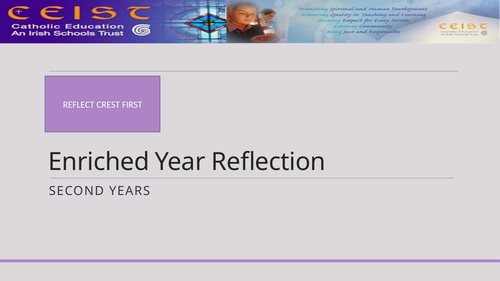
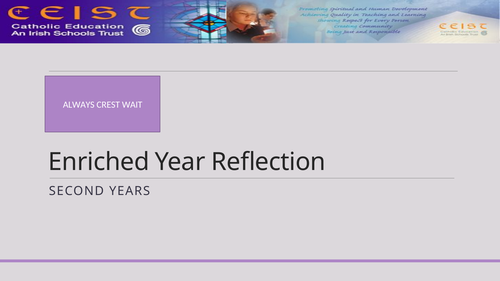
REFLECT: REFLECT -> ALWAYS
FIRST: FIRST -> WAIT
